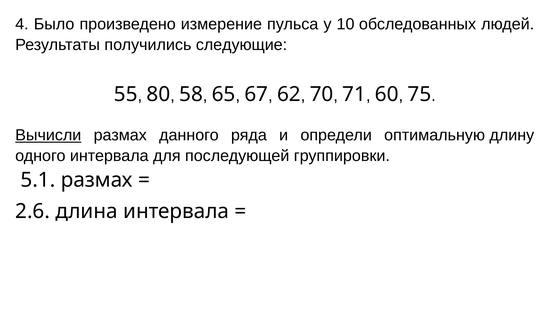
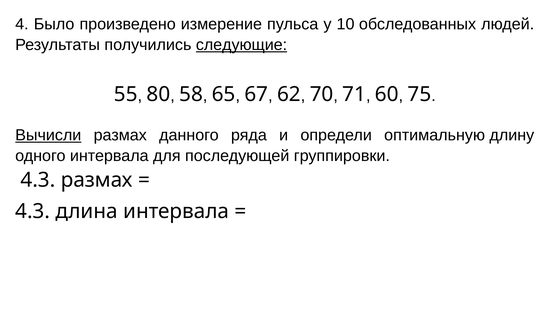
следующие underline: none -> present
5.1 at (38, 180): 5.1 -> 4.3
2.6 at (33, 211): 2.6 -> 4.3
